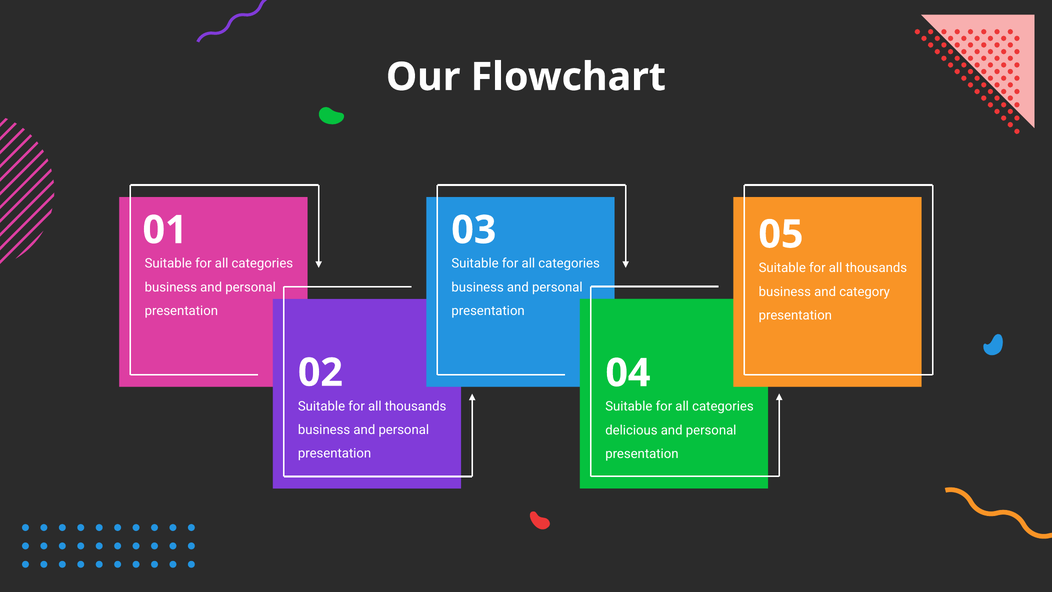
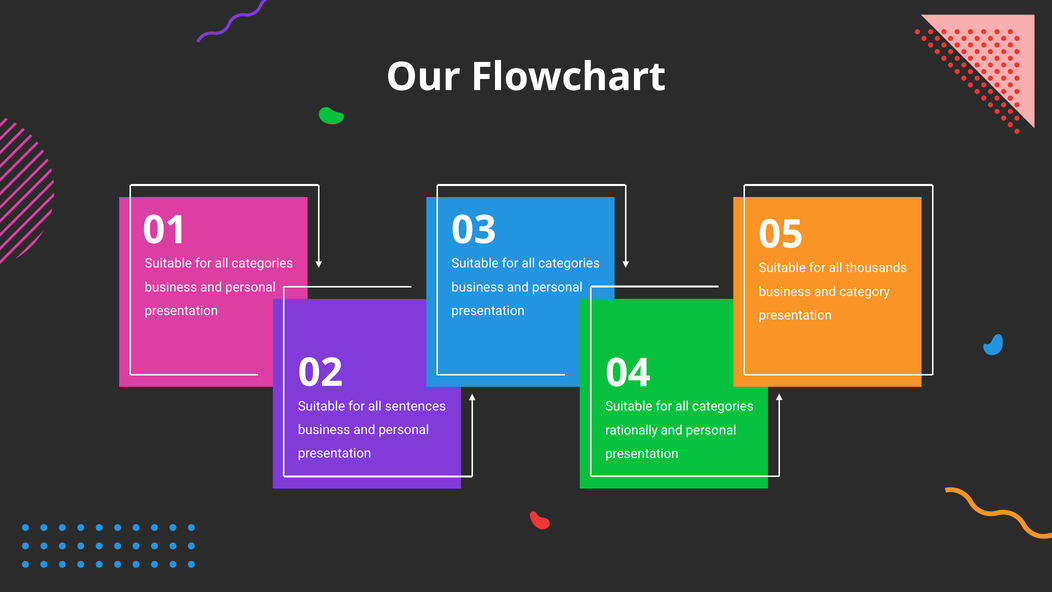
thousands at (416, 406): thousands -> sentences
delicious: delicious -> rationally
